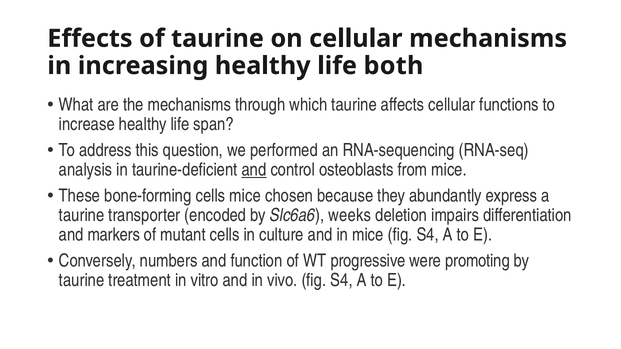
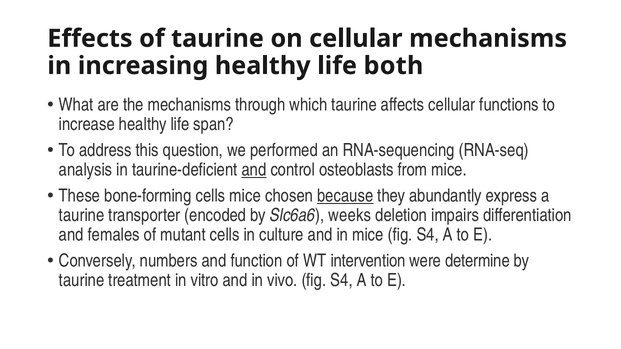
because underline: none -> present
markers: markers -> females
progressive: progressive -> intervention
promoting: promoting -> determine
